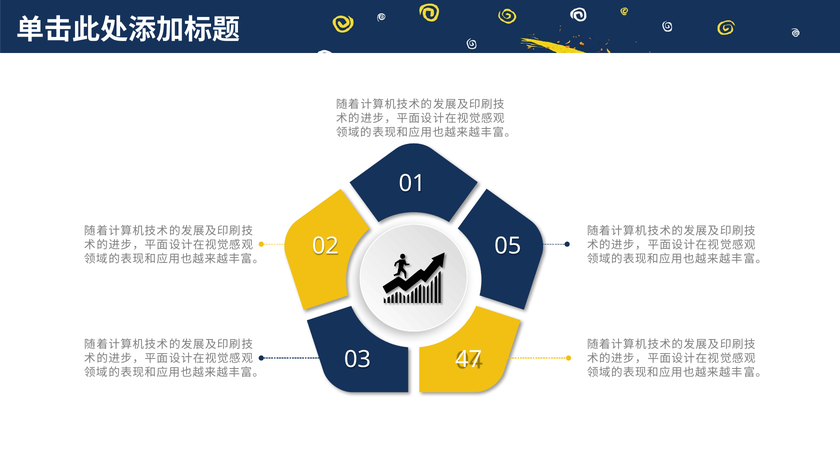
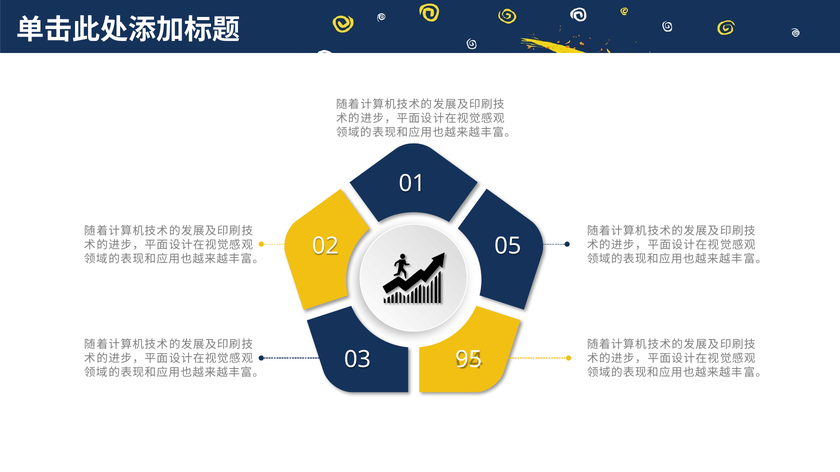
47: 47 -> 95
